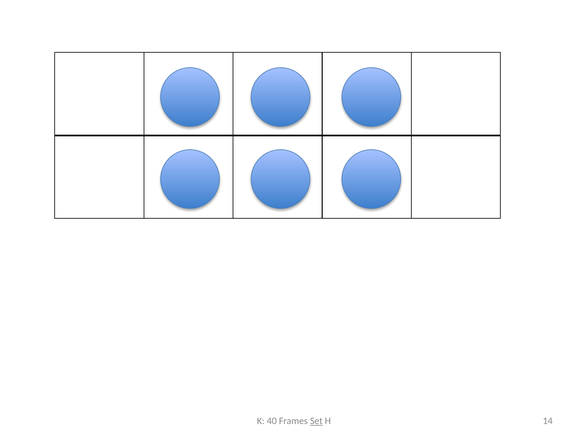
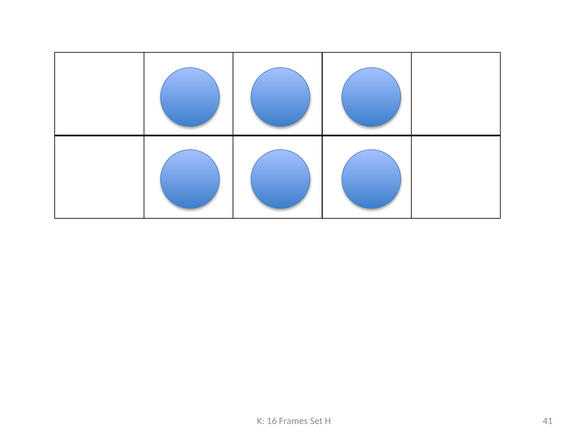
40: 40 -> 16
Set underline: present -> none
14: 14 -> 41
